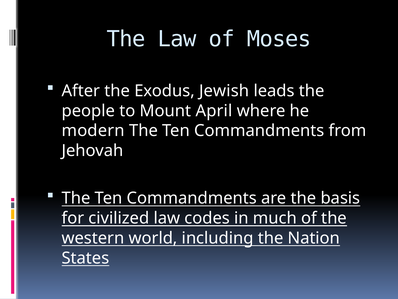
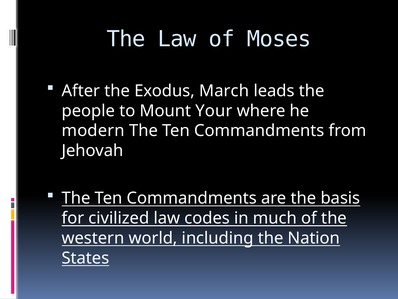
Jewish: Jewish -> March
April: April -> Your
